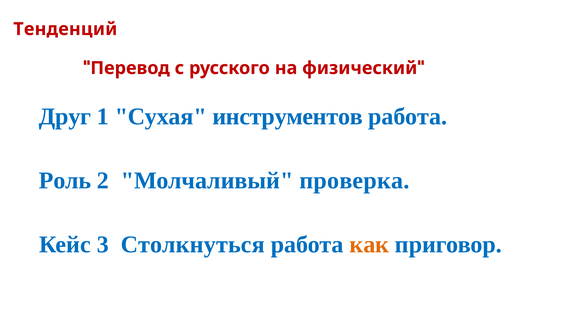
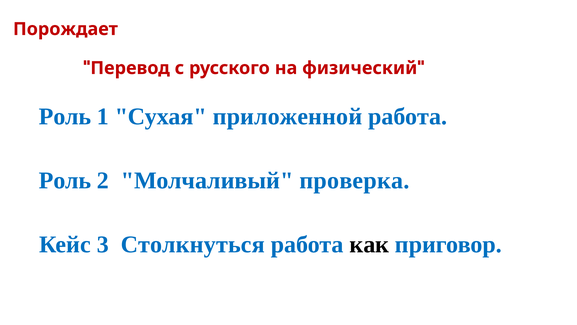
Тенденций: Тенденций -> Порождает
Друг at (65, 116): Друг -> Роль
инструментов: инструментов -> приложенной
как colour: orange -> black
